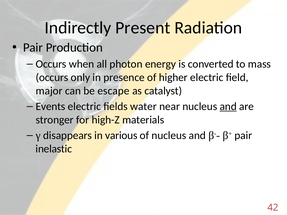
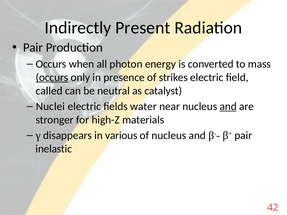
occurs at (52, 77) underline: none -> present
higher: higher -> strikes
major: major -> called
escape: escape -> neutral
Events: Events -> Nuclei
